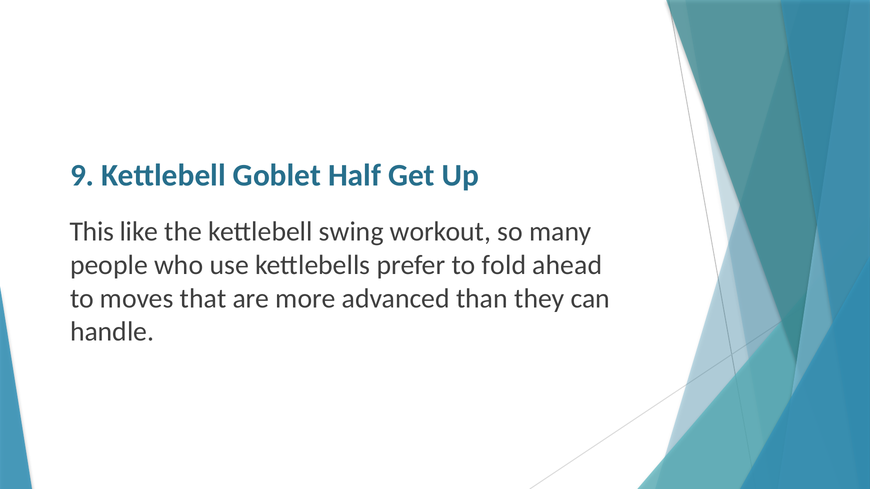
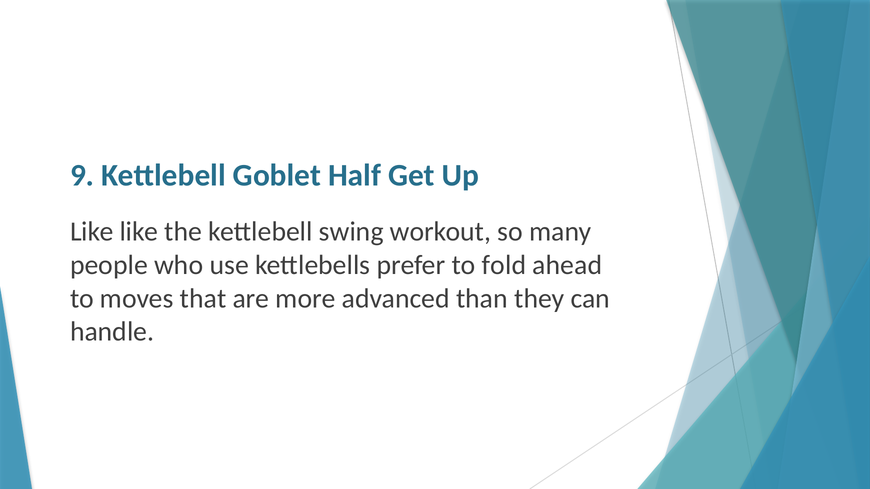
This at (92, 232): This -> Like
